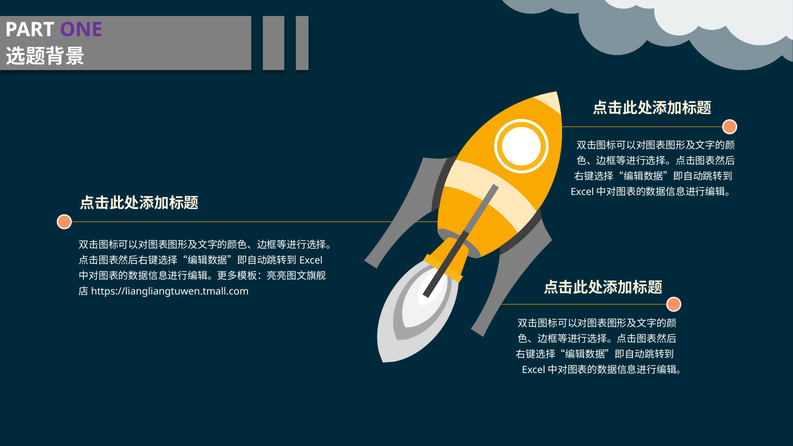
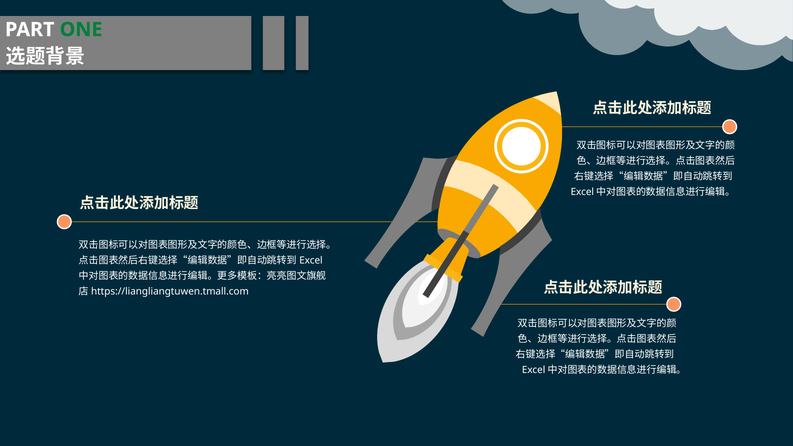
ONE colour: purple -> green
